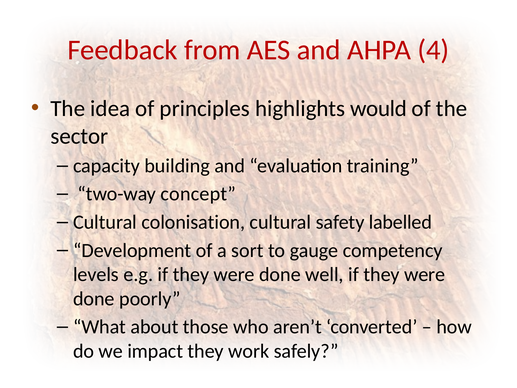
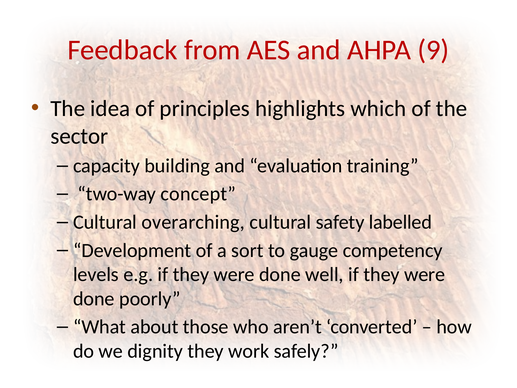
4: 4 -> 9
would: would -> which
colonisation: colonisation -> overarching
impact: impact -> dignity
